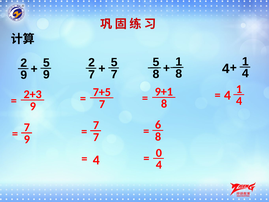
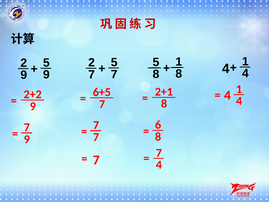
9+1: 9+1 -> 2+1
7+5: 7+5 -> 6+5
2+3: 2+3 -> 2+2
0 at (159, 153): 0 -> 7
4 at (96, 160): 4 -> 7
